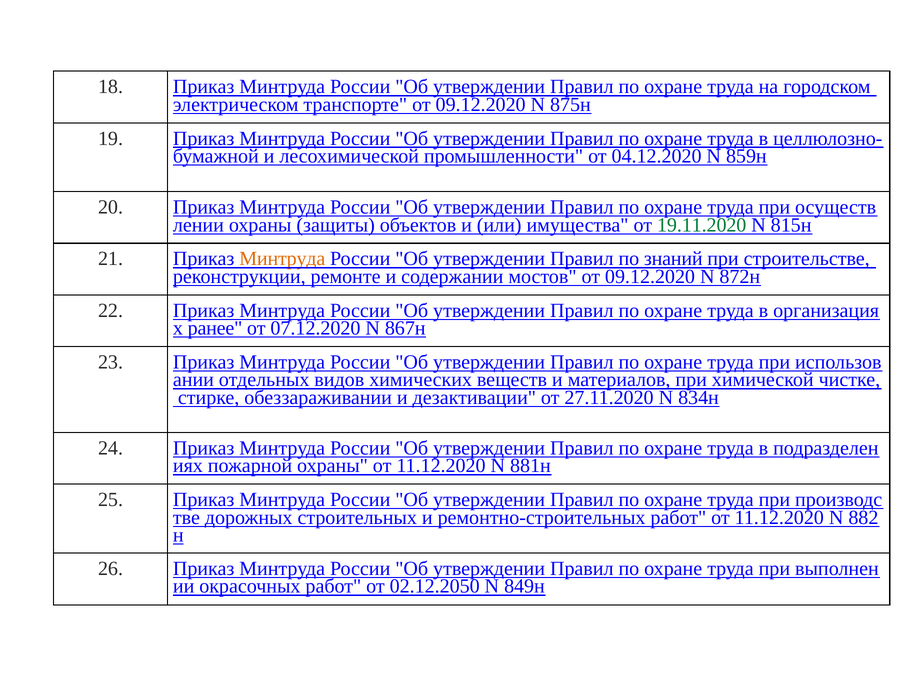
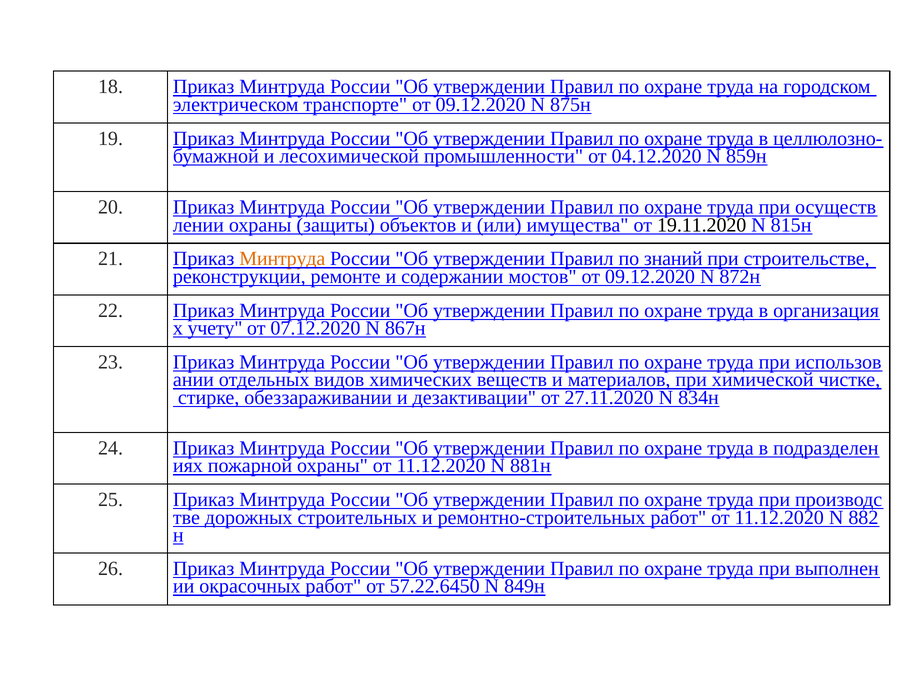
19.11.2020 colour: green -> black
ранее: ранее -> учету
02.12.2050: 02.12.2050 -> 57.22.6450
